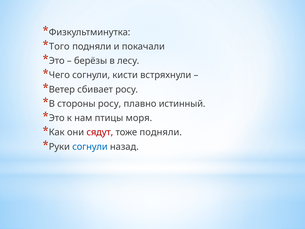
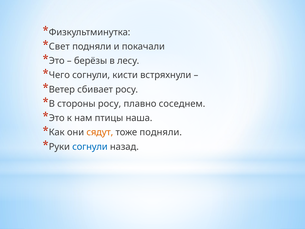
Того: Того -> Свет
истинный: истинный -> соседнем
моря: моря -> наша
сядут colour: red -> orange
